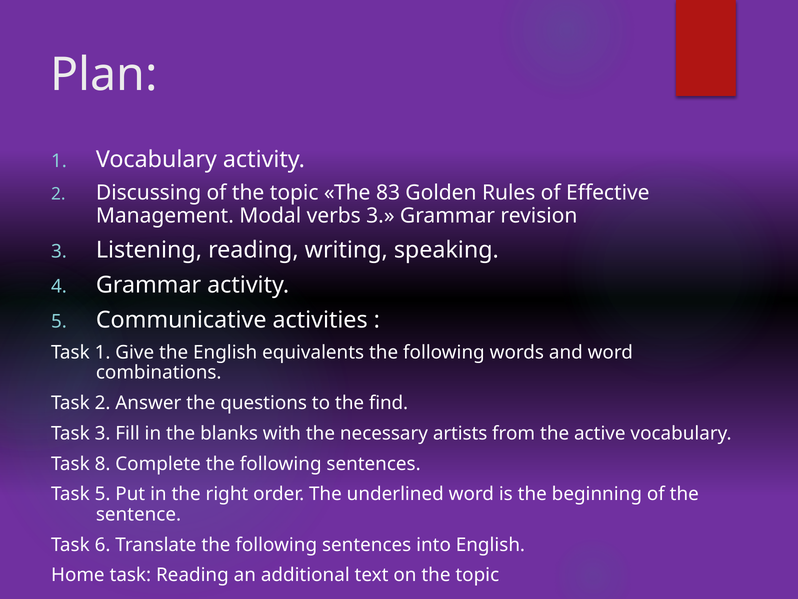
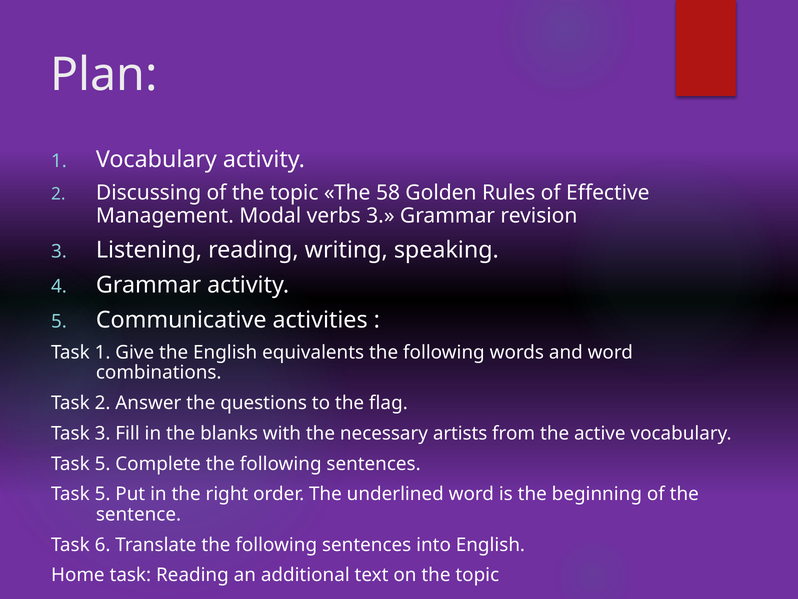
83: 83 -> 58
find: find -> flag
8 at (103, 463): 8 -> 5
